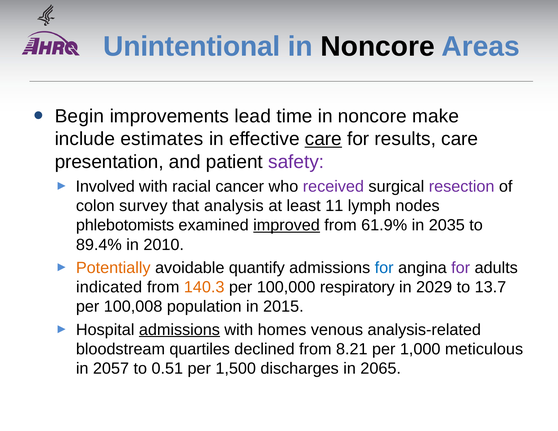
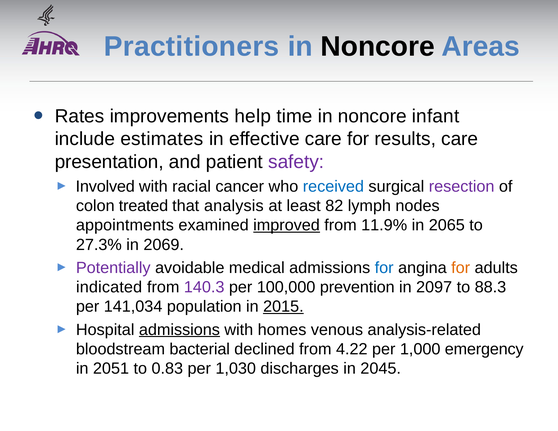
Unintentional: Unintentional -> Practitioners
Begin: Begin -> Rates
lead: lead -> help
make: make -> infant
care at (323, 139) underline: present -> none
received colour: purple -> blue
survey: survey -> treated
11: 11 -> 82
phlebotomists: phlebotomists -> appointments
61.9%: 61.9% -> 11.9%
2035: 2035 -> 2065
89.4%: 89.4% -> 27.3%
2010: 2010 -> 2069
Potentially colour: orange -> purple
quantify: quantify -> medical
for at (461, 268) colour: purple -> orange
140.3 colour: orange -> purple
respiratory: respiratory -> prevention
2029: 2029 -> 2097
13.7: 13.7 -> 88.3
100,008: 100,008 -> 141,034
2015 underline: none -> present
quartiles: quartiles -> bacterial
8.21: 8.21 -> 4.22
meticulous: meticulous -> emergency
2057: 2057 -> 2051
0.51: 0.51 -> 0.83
1,500: 1,500 -> 1,030
2065: 2065 -> 2045
